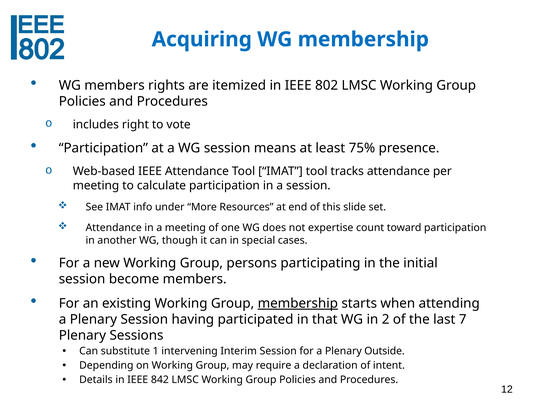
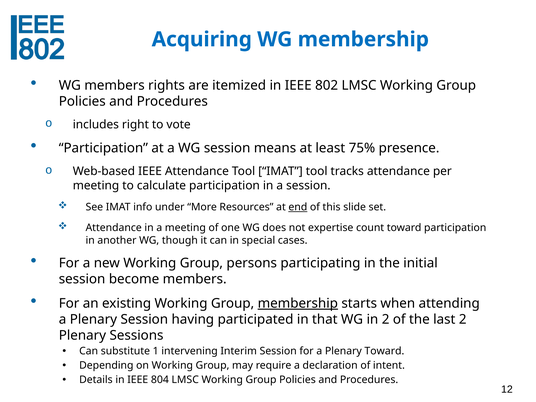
end underline: none -> present
last 7: 7 -> 2
Plenary Outside: Outside -> Toward
842: 842 -> 804
